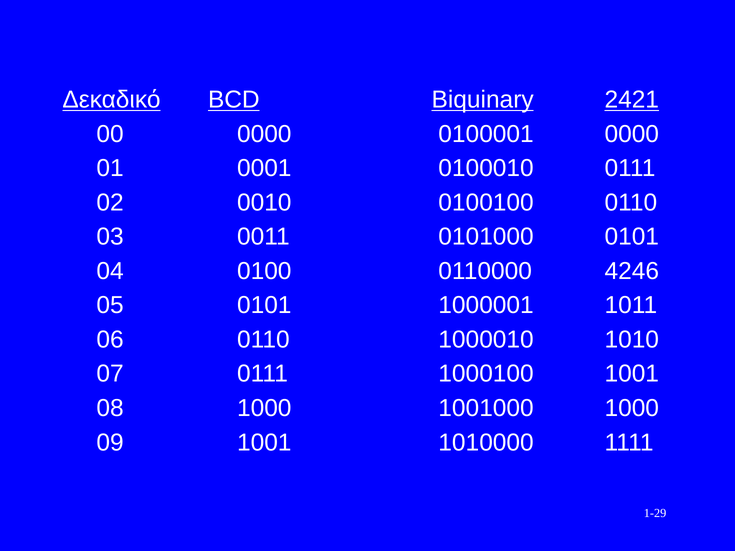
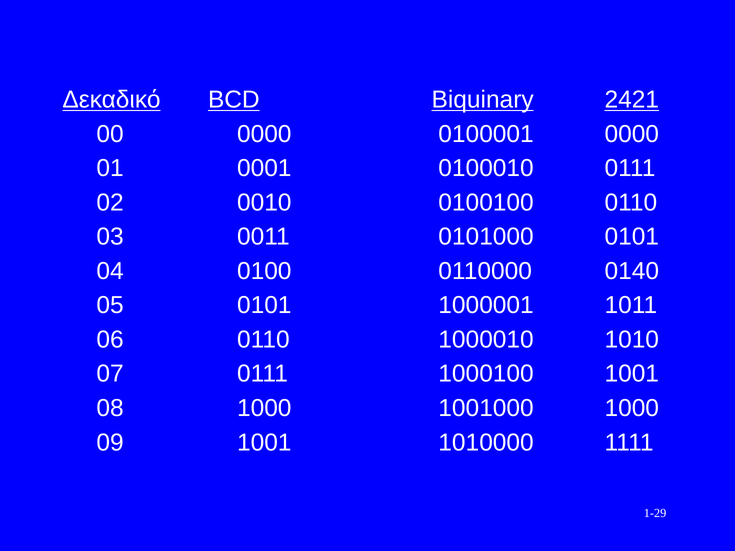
4246: 4246 -> 0140
